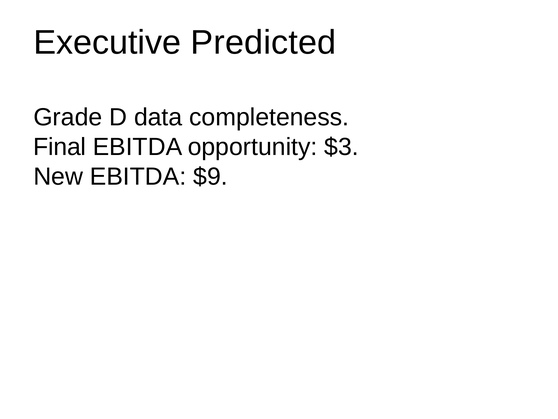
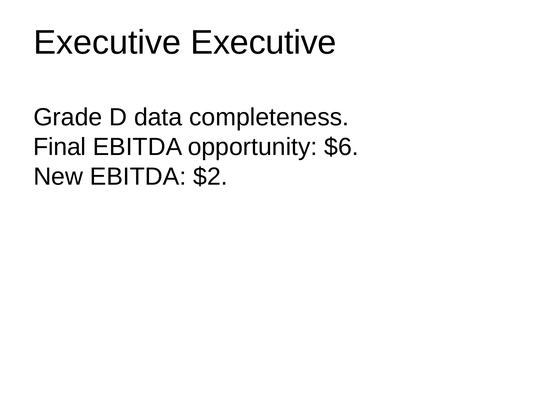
Executive Predicted: Predicted -> Executive
$3: $3 -> $6
$9: $9 -> $2
